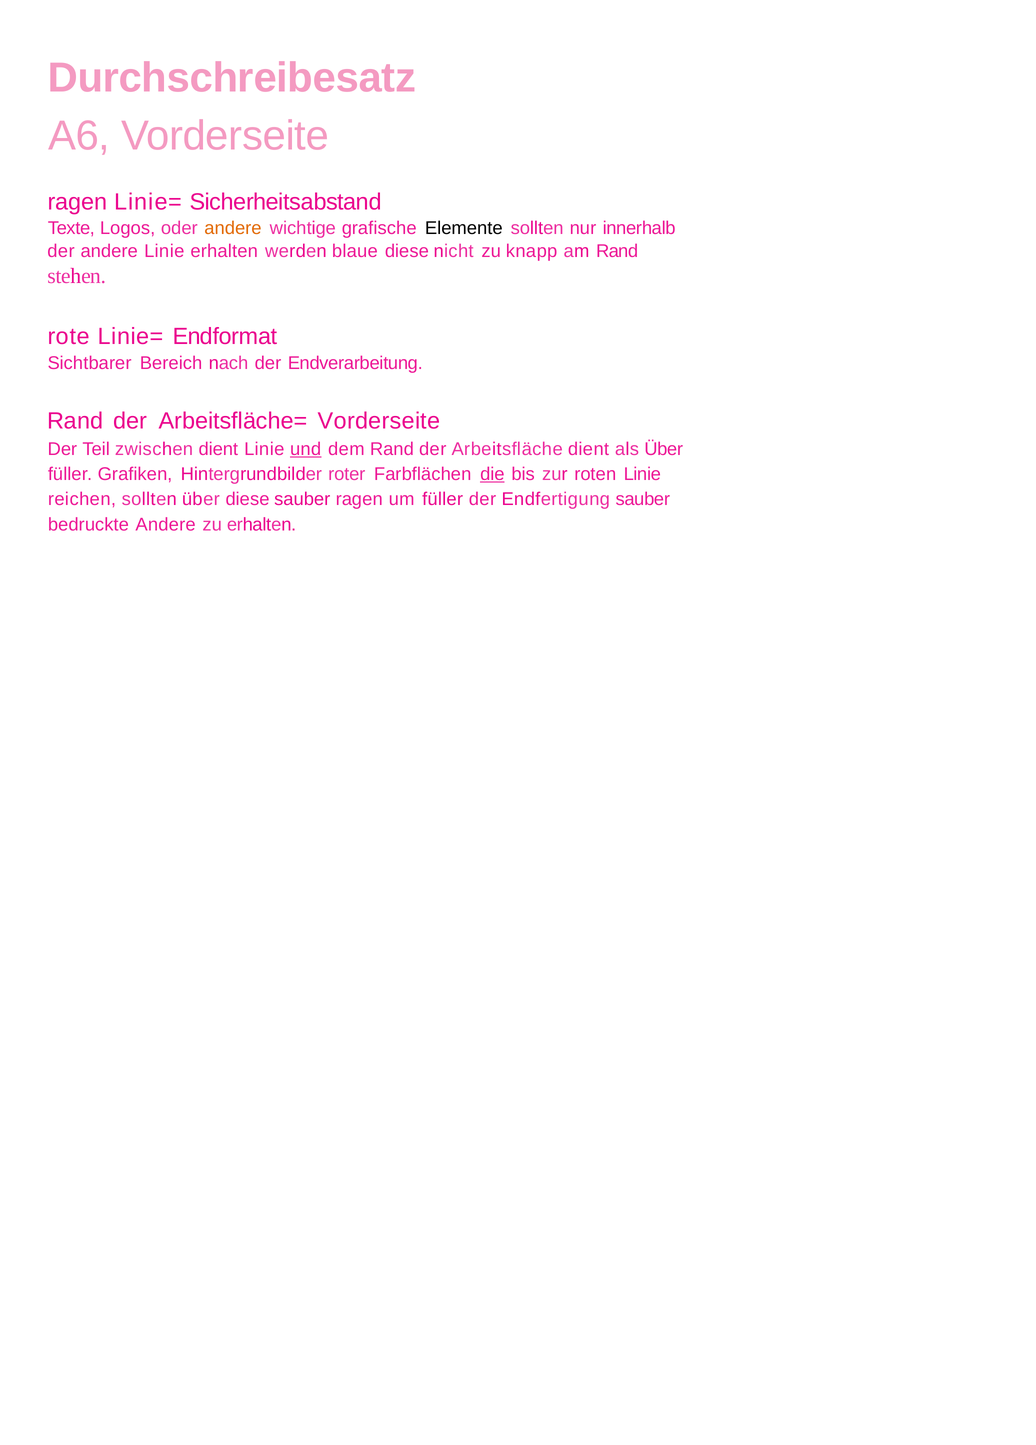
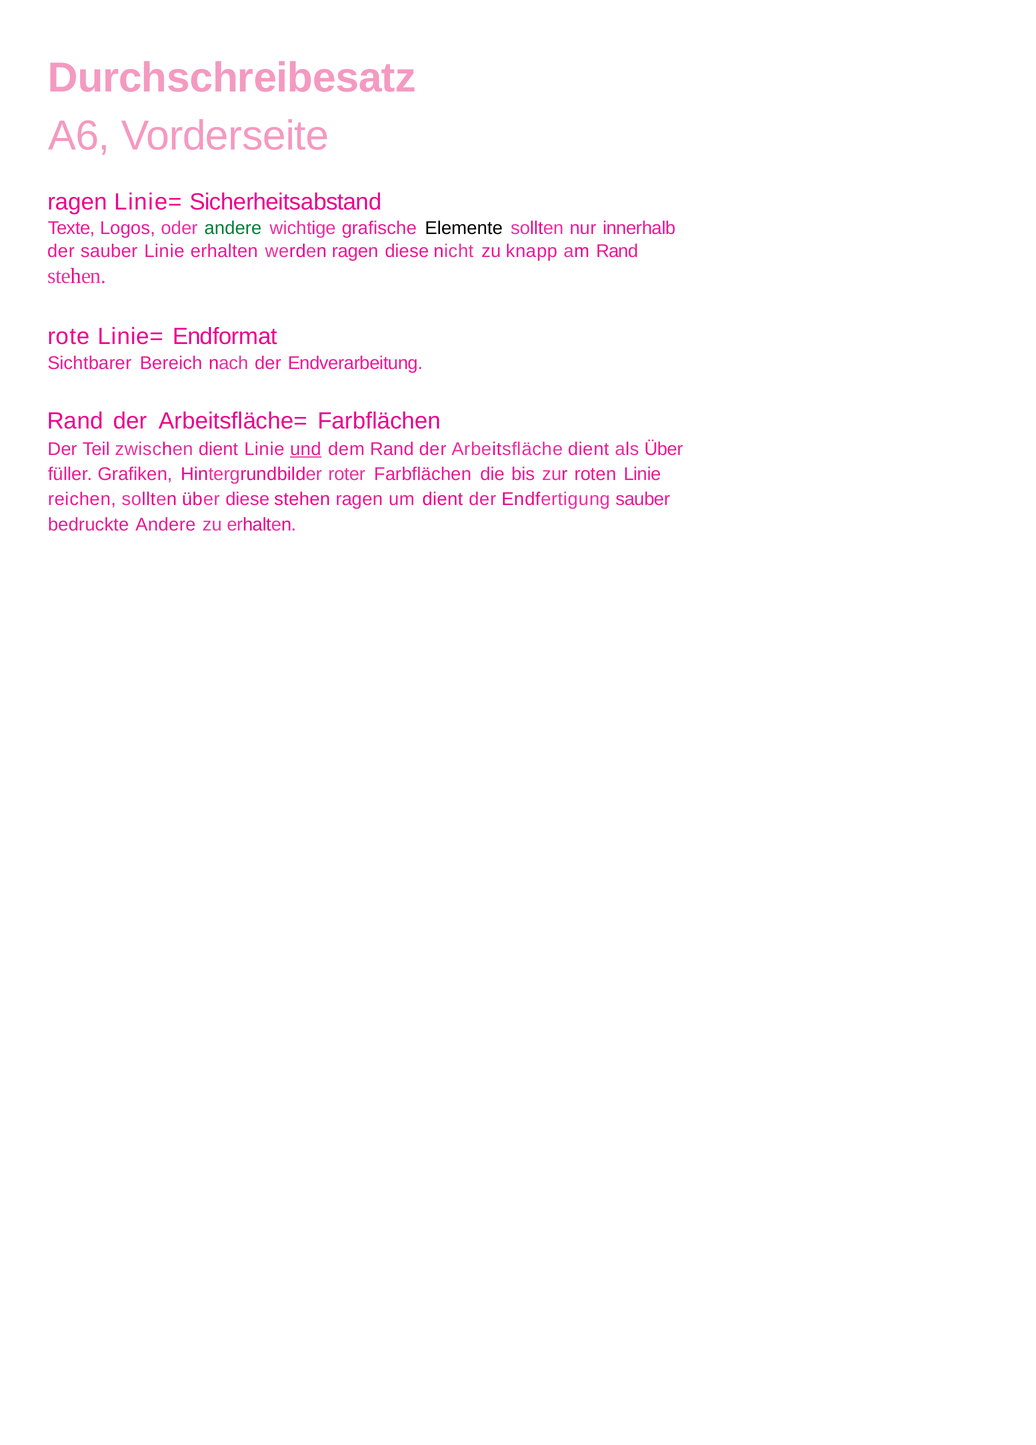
andere at (233, 228) colour: orange -> green
der andere: andere -> sauber
werden blaue: blaue -> ragen
Arbeitsfläche= Vorderseite: Vorderseite -> Farbflächen
die underline: present -> none
diese sauber: sauber -> stehen
um füller: füller -> dient
